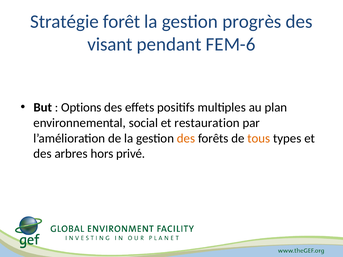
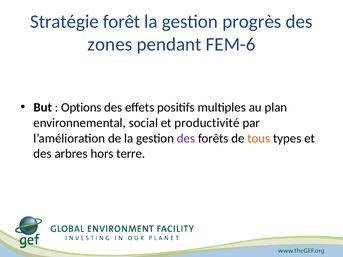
visant: visant -> zones
restauration: restauration -> productivité
des at (186, 138) colour: orange -> purple
privé: privé -> terre
